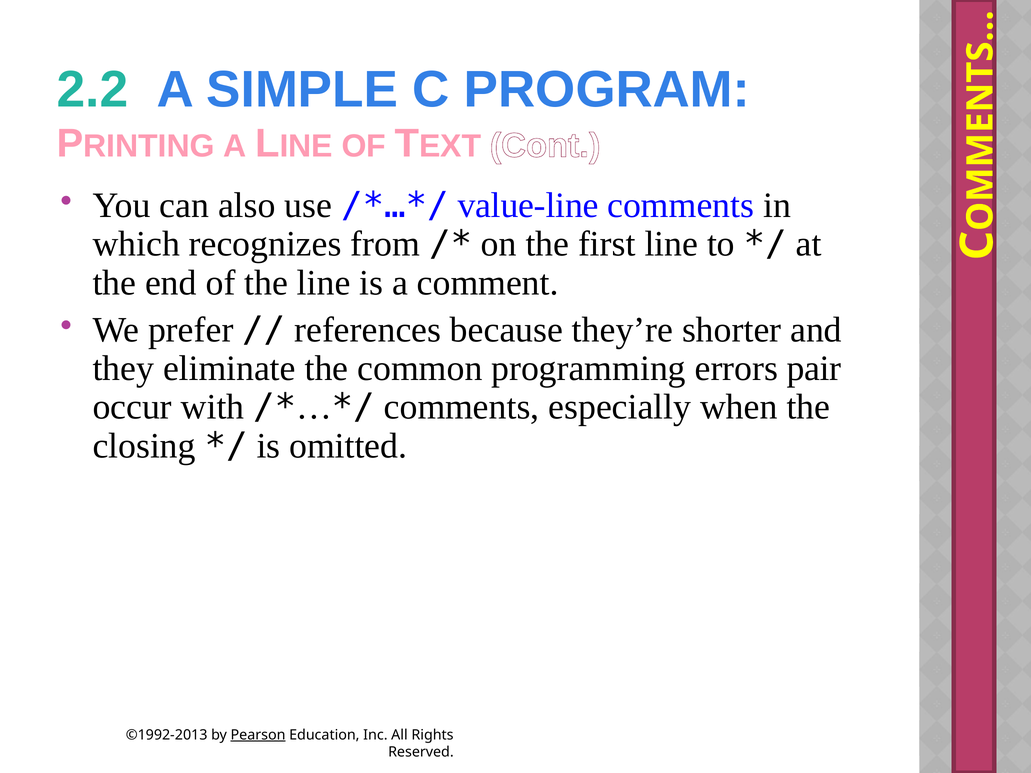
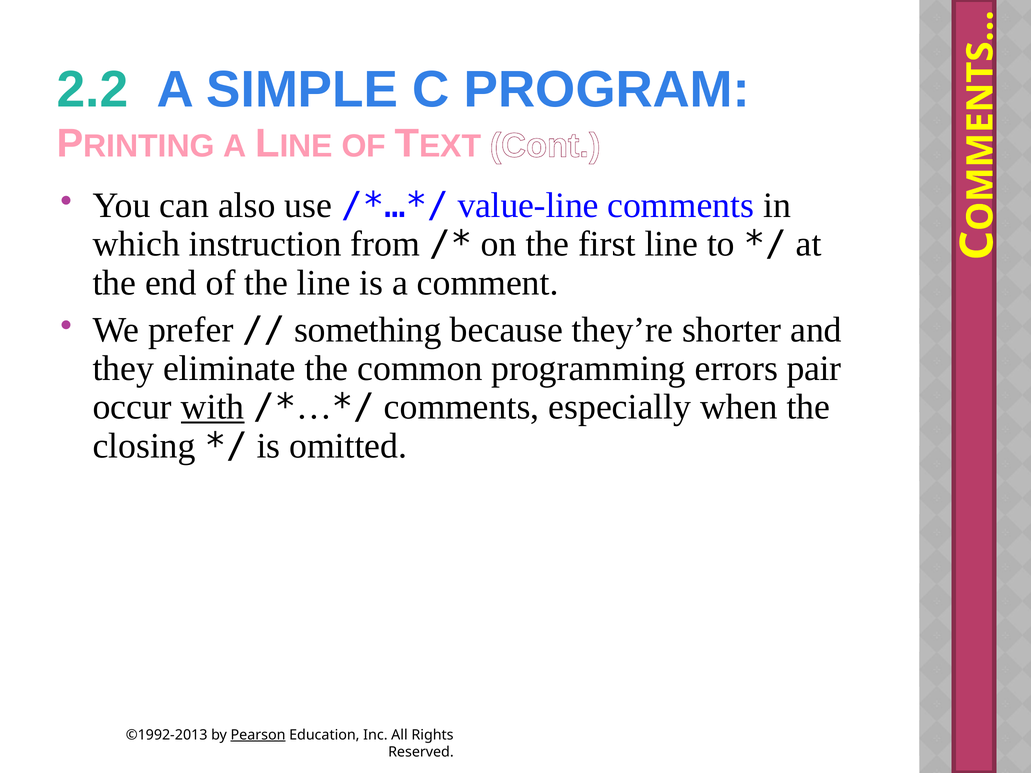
recognizes: recognizes -> instruction
references: references -> something
with underline: none -> present
